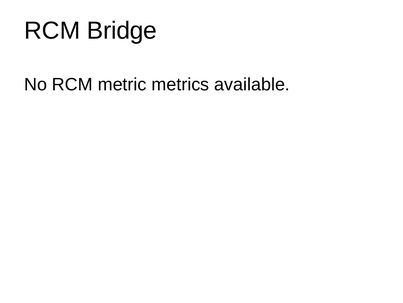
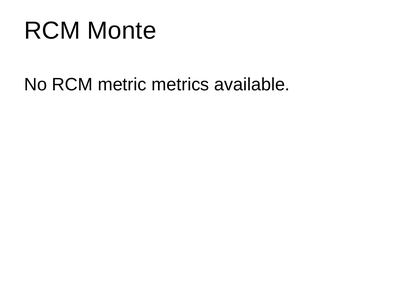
Bridge: Bridge -> Monte
